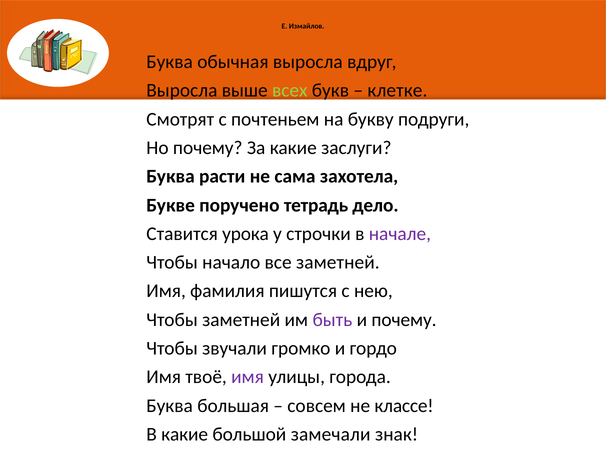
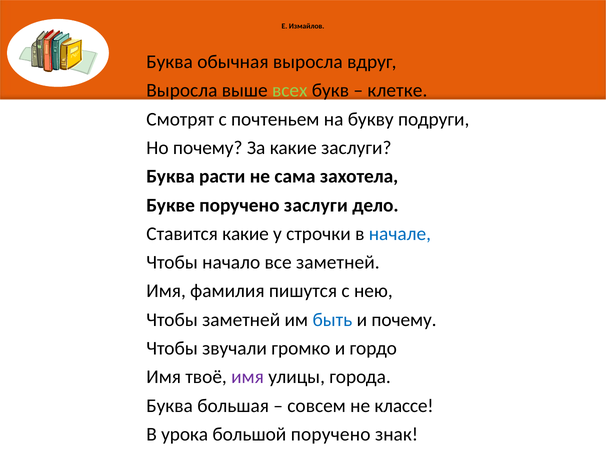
поручено тетрадь: тетрадь -> заслуги
Ставится урока: урока -> какие
начале colour: purple -> blue
быть colour: purple -> blue
В какие: какие -> урока
большой замечали: замечали -> поручено
